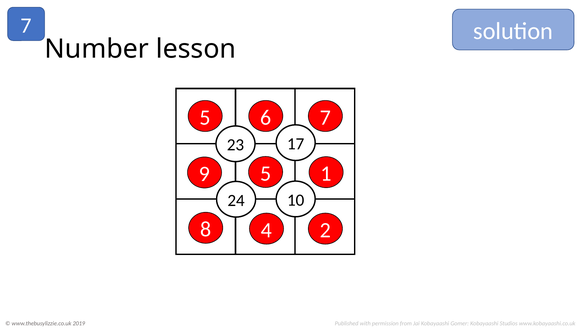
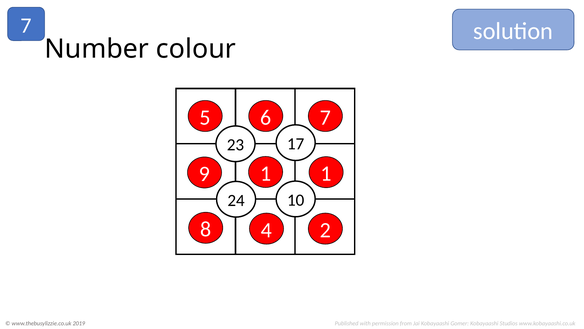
lesson: lesson -> colour
9 5: 5 -> 1
